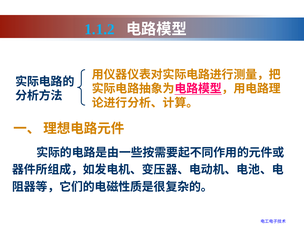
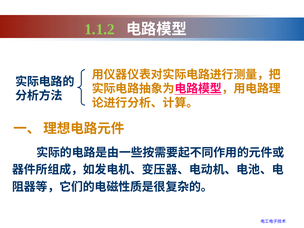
1.1.2 colour: light blue -> light green
